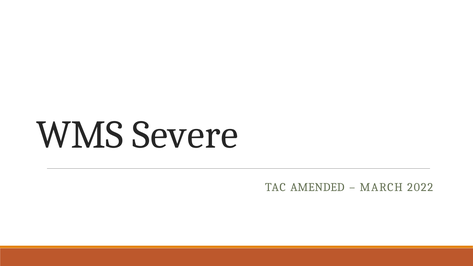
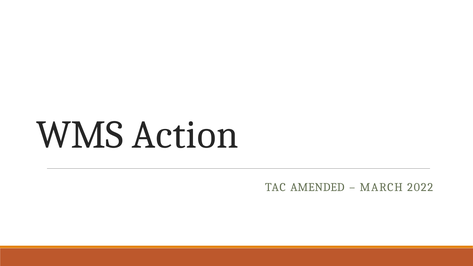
Severe: Severe -> Action
